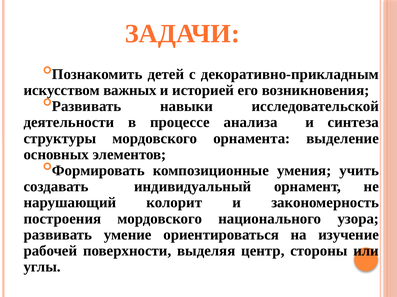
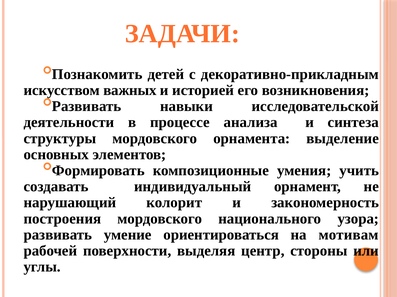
изучение: изучение -> мотивам
